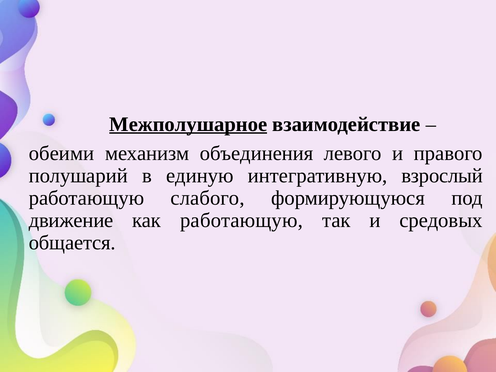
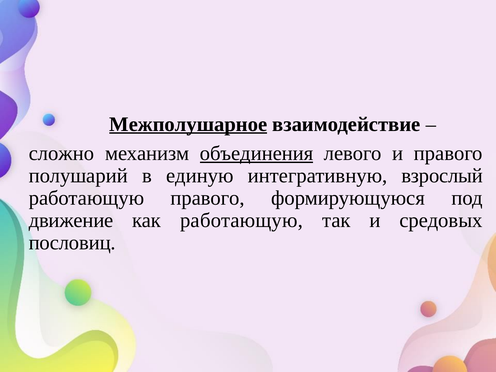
обеими: обеими -> сложно
объединения underline: none -> present
работающую слабого: слабого -> правого
общается: общается -> пословиц
